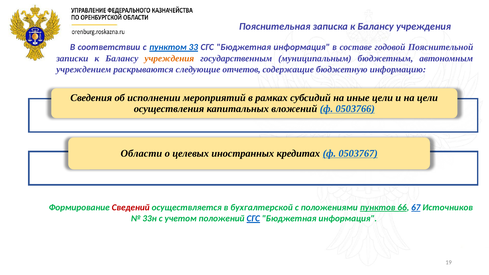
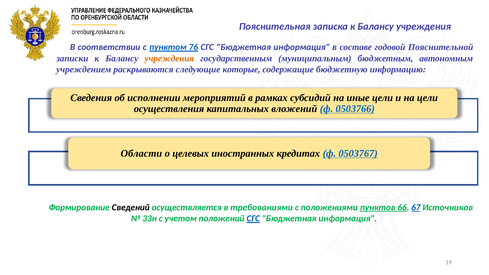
33: 33 -> 76
отчетов: отчетов -> которые
Сведений colour: red -> black
бухгалтерской: бухгалтерской -> требованиями
